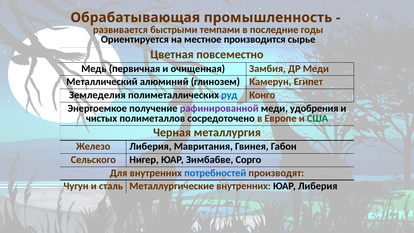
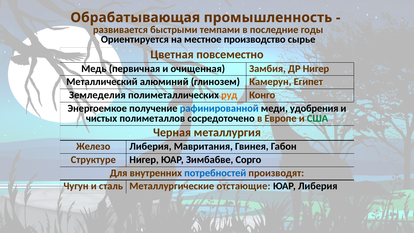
производится: производится -> производство
ДР Меди: Меди -> Нигер
руд colour: blue -> orange
рафинированной colour: purple -> blue
Сельского: Сельского -> Структуре
Металлургические внутренних: внутренних -> отстающие
